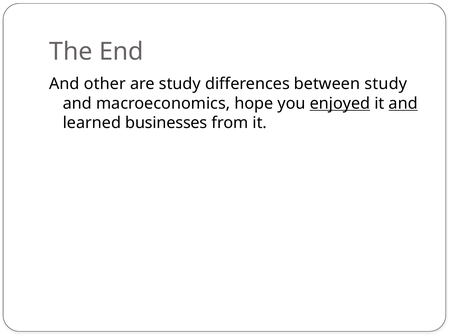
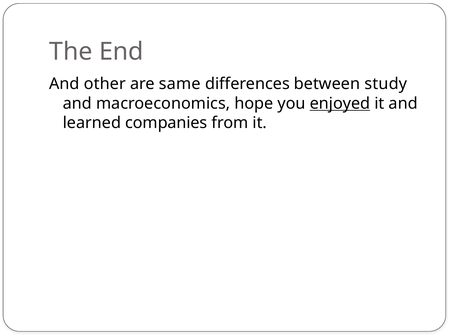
are study: study -> same
and at (403, 104) underline: present -> none
businesses: businesses -> companies
